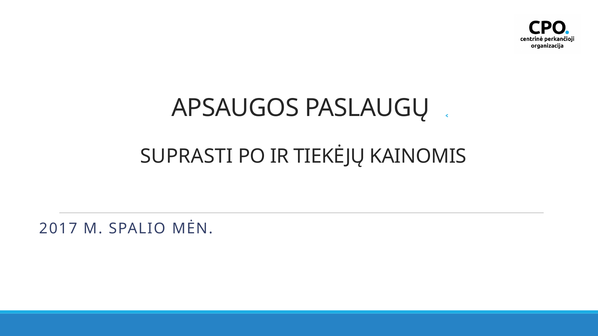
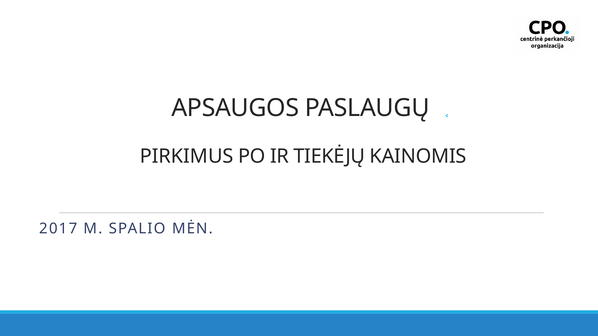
SUPRASTI: SUPRASTI -> PIRKIMUS
